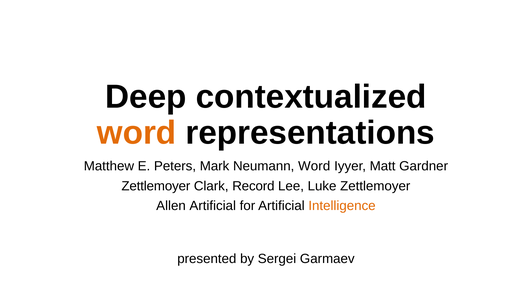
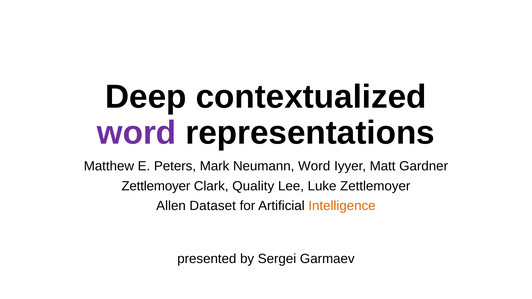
word at (137, 133) colour: orange -> purple
Record: Record -> Quality
Allen Artificial: Artificial -> Dataset
